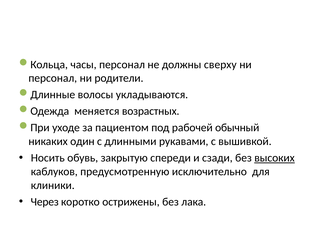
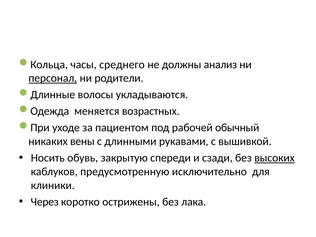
часы персонал: персонал -> среднего
сверху: сверху -> анализ
персонал at (53, 78) underline: none -> present
один: один -> вены
